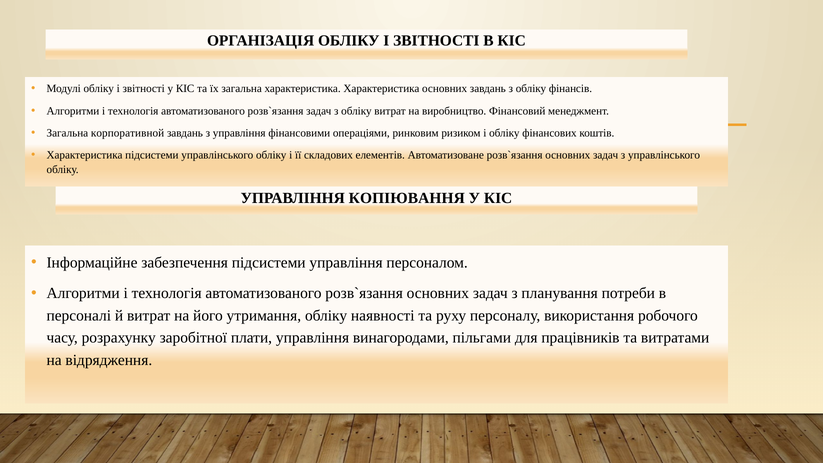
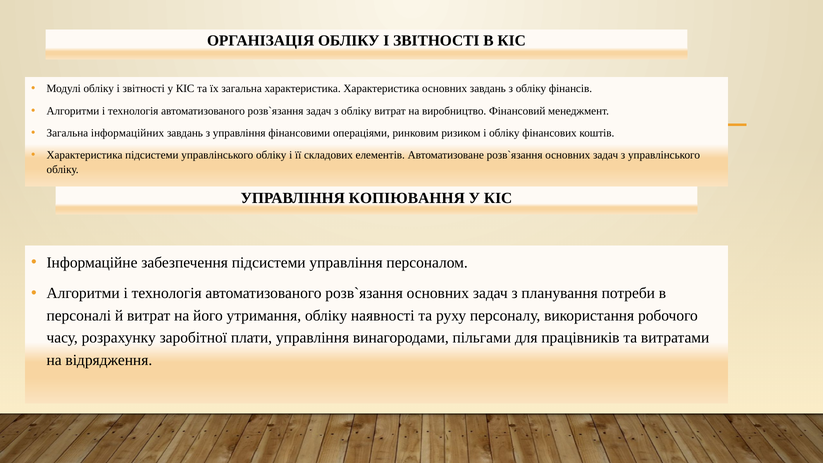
корпоративной: корпоративной -> інформаційних
